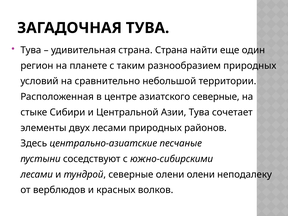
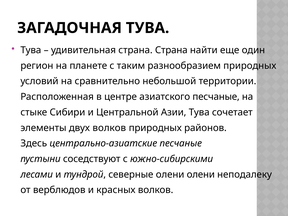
азиатского северные: северные -> песчаные
двух лесами: лесами -> волков
